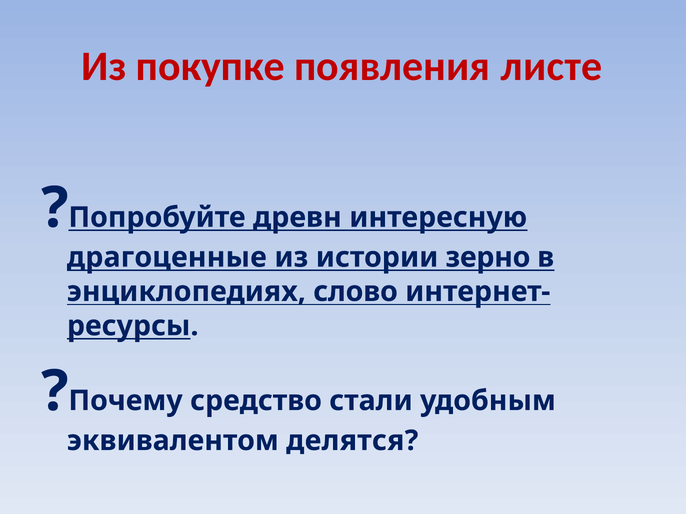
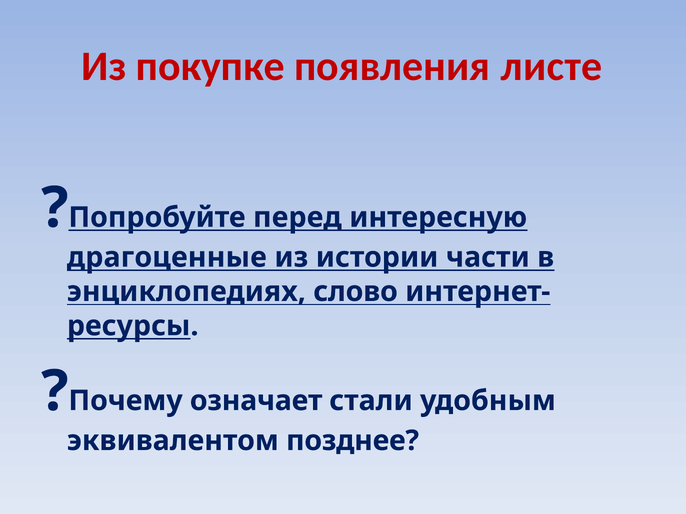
древн: древн -> перед
зерно: зерно -> части
средство: средство -> означает
делятся: делятся -> позднее
